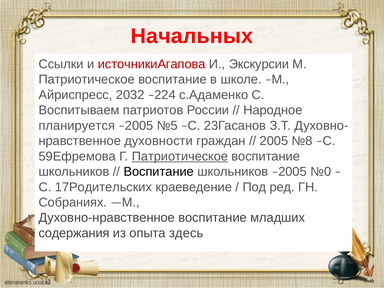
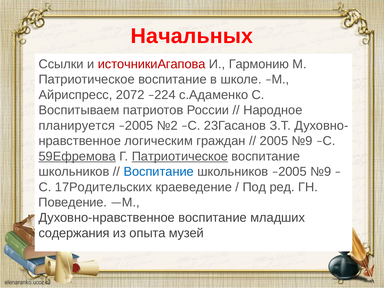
Экскурсии: Экскурсии -> Гармонию
2032: 2032 -> 2072
№5: №5 -> №2
духовности: духовности -> логическим
2005 №8: №8 -> №9
59Ефремова underline: none -> present
Воспитание at (159, 172) colour: black -> blue
–2005 №0: №0 -> №9
Собраниях: Собраниях -> Поведение
здесь: здесь -> музей
